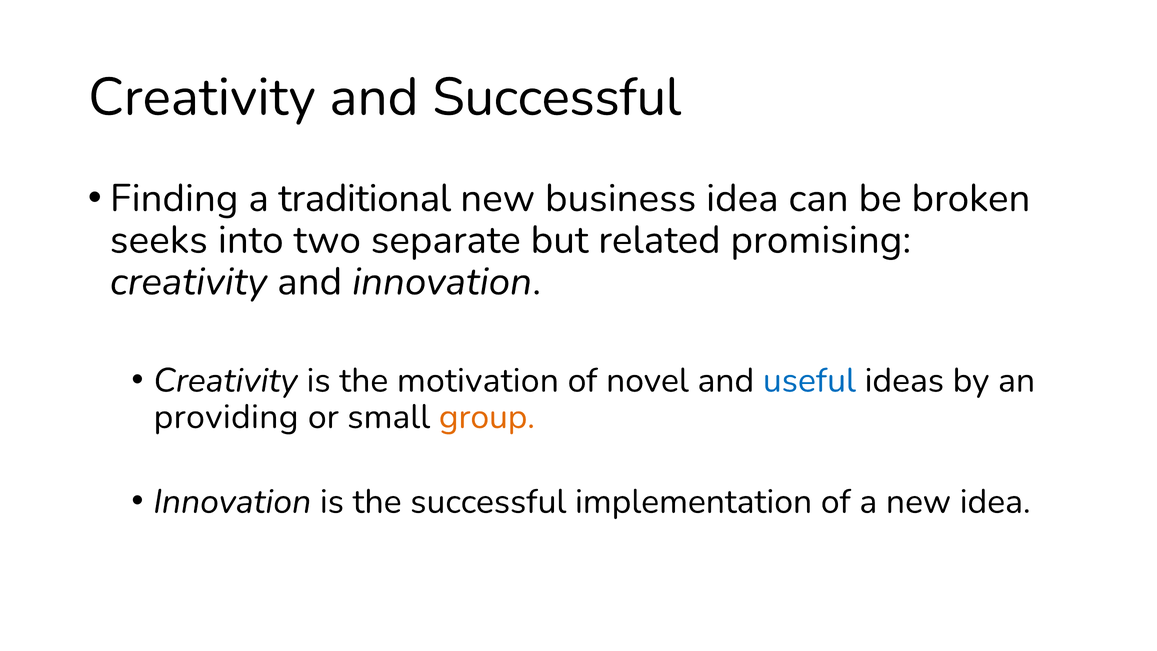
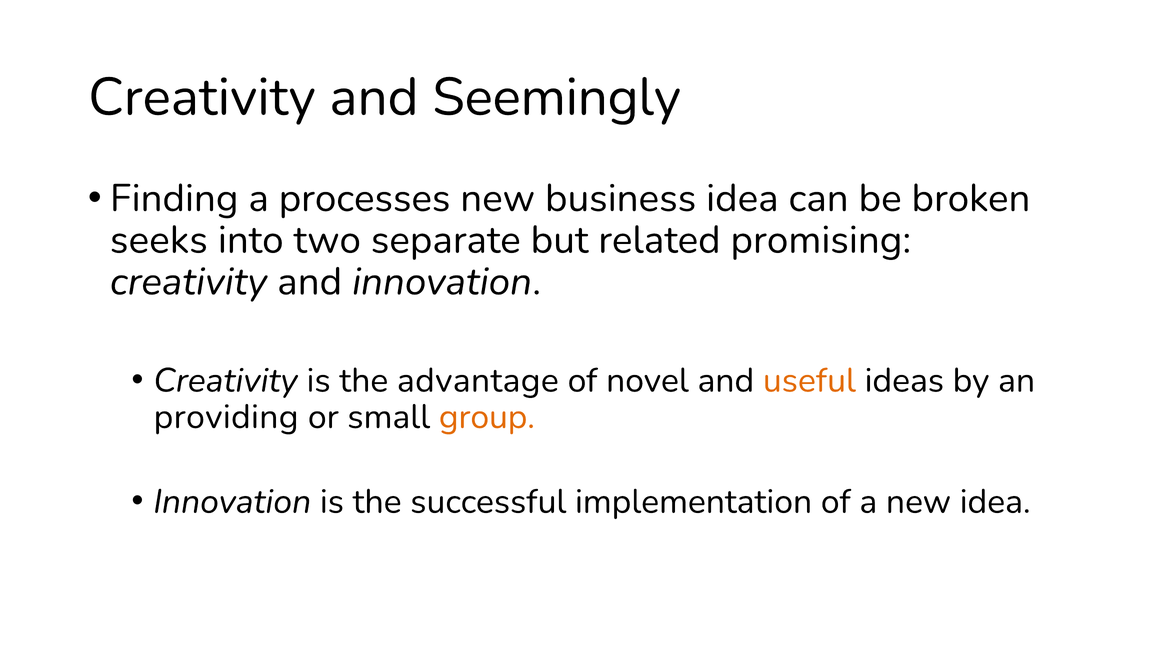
and Successful: Successful -> Seemingly
traditional: traditional -> processes
motivation: motivation -> advantage
useful colour: blue -> orange
